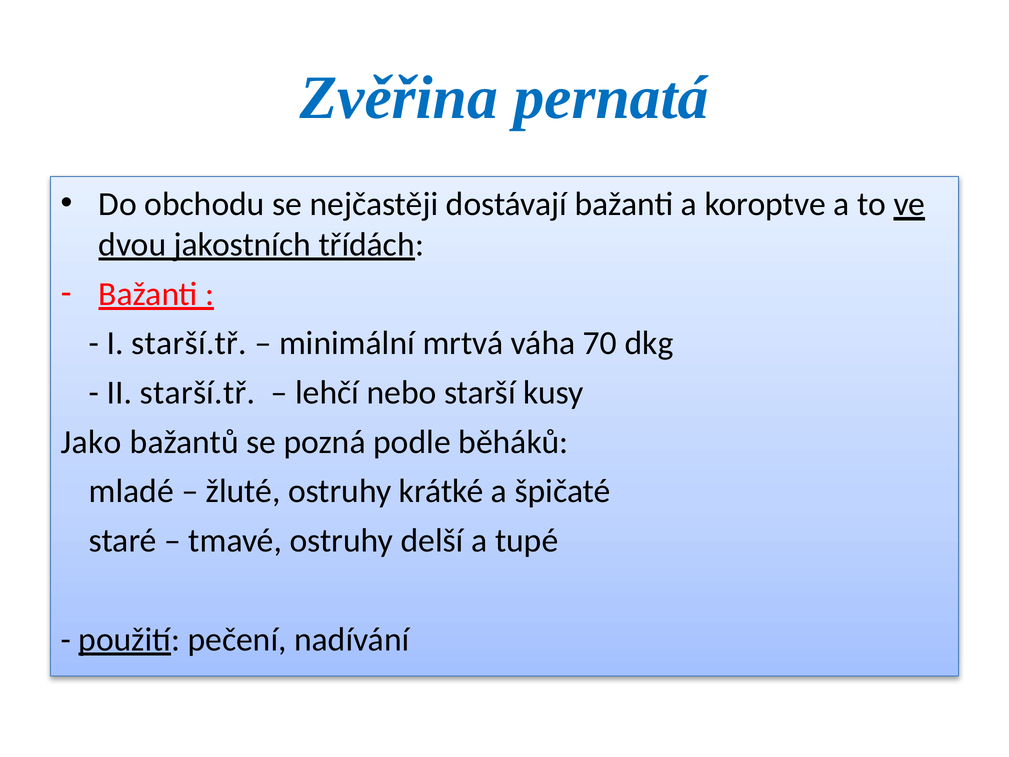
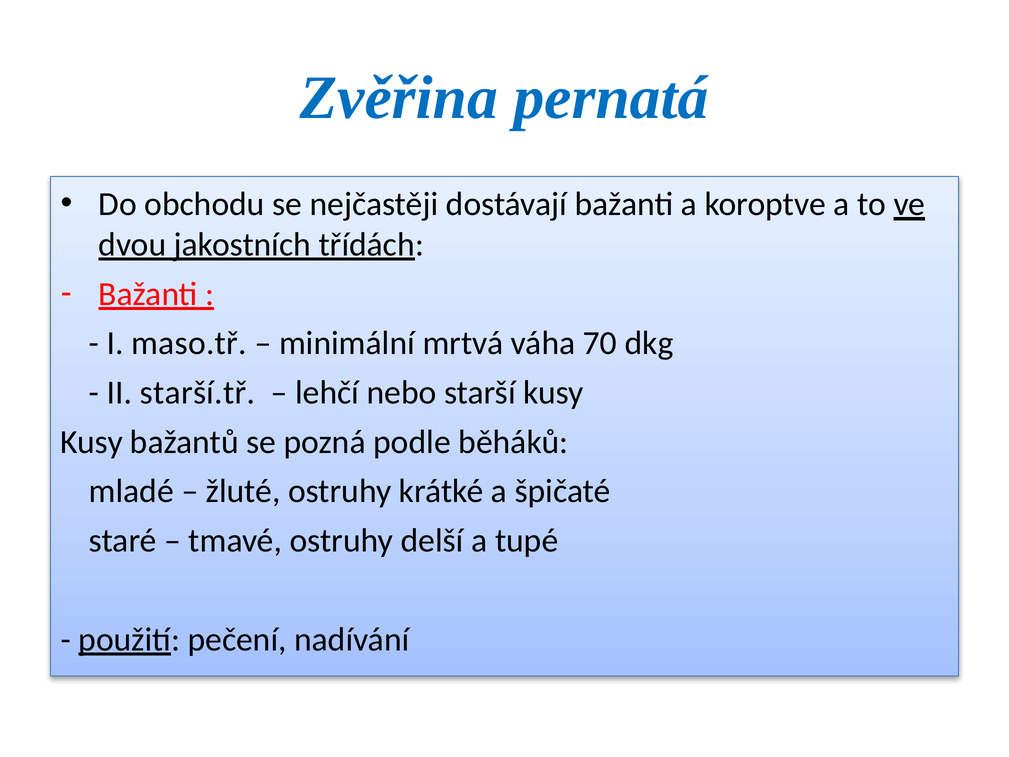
I starší.tř: starší.tř -> maso.tř
Jako at (91, 442): Jako -> Kusy
